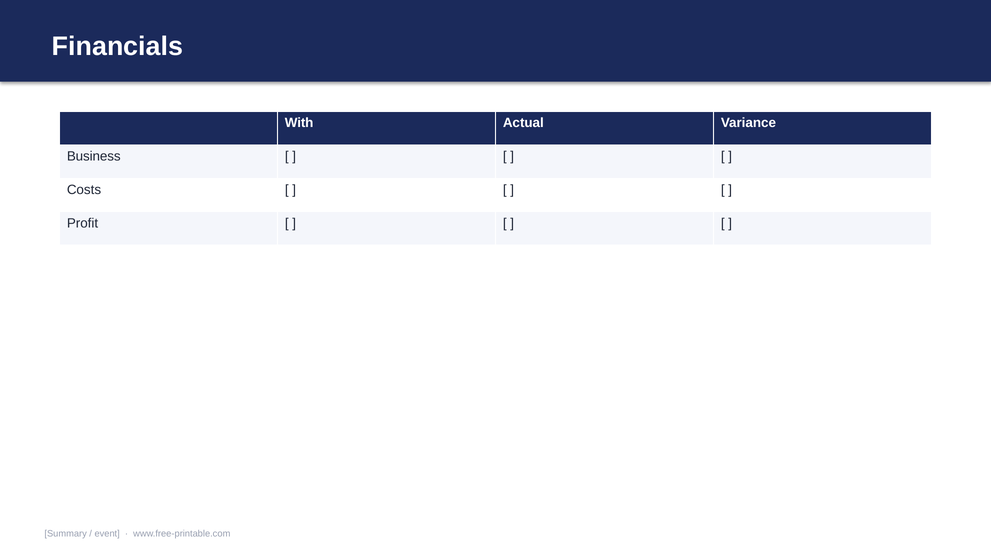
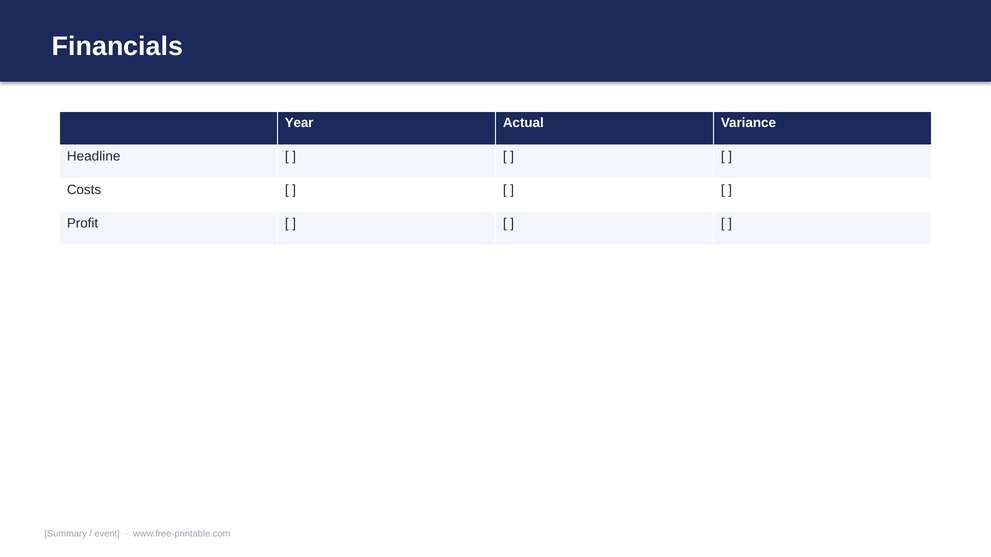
With: With -> Year
Business: Business -> Headline
